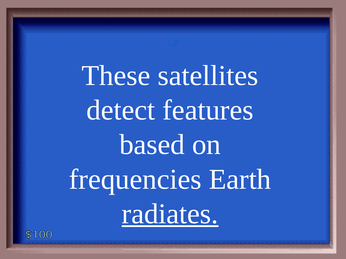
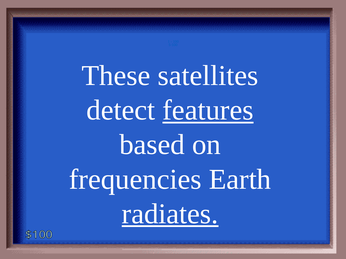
features underline: none -> present
